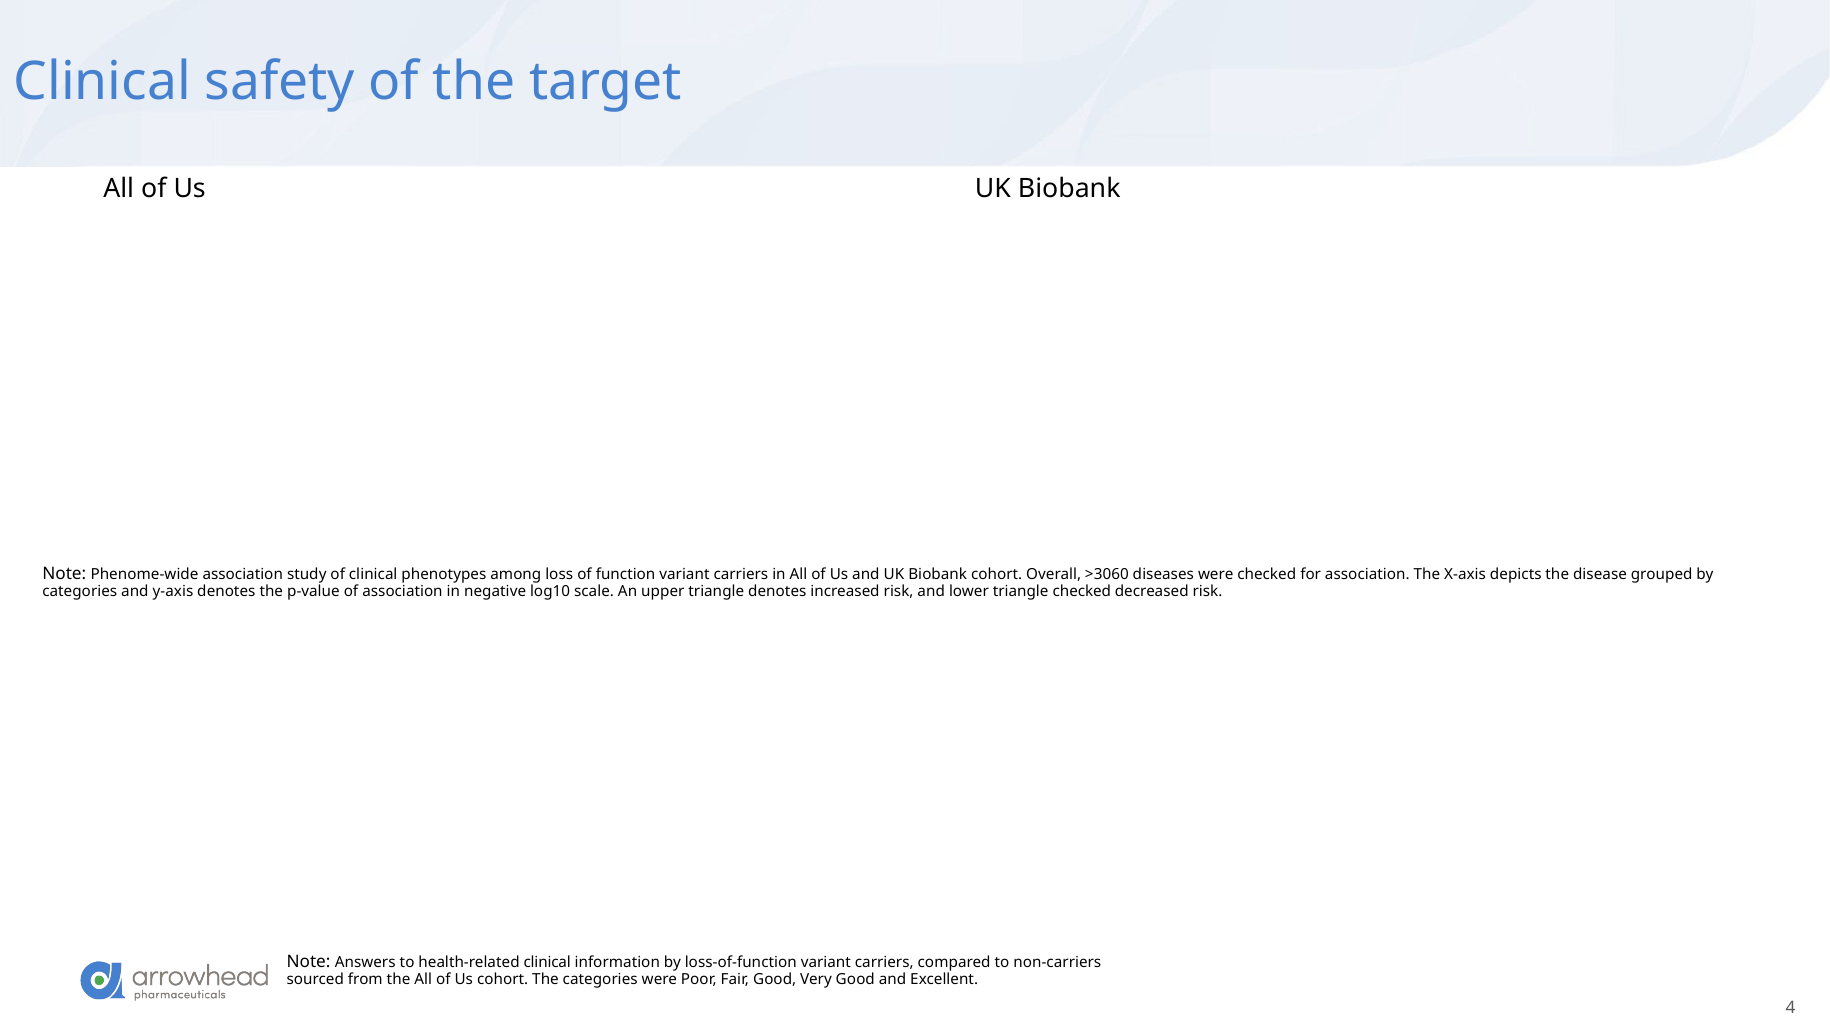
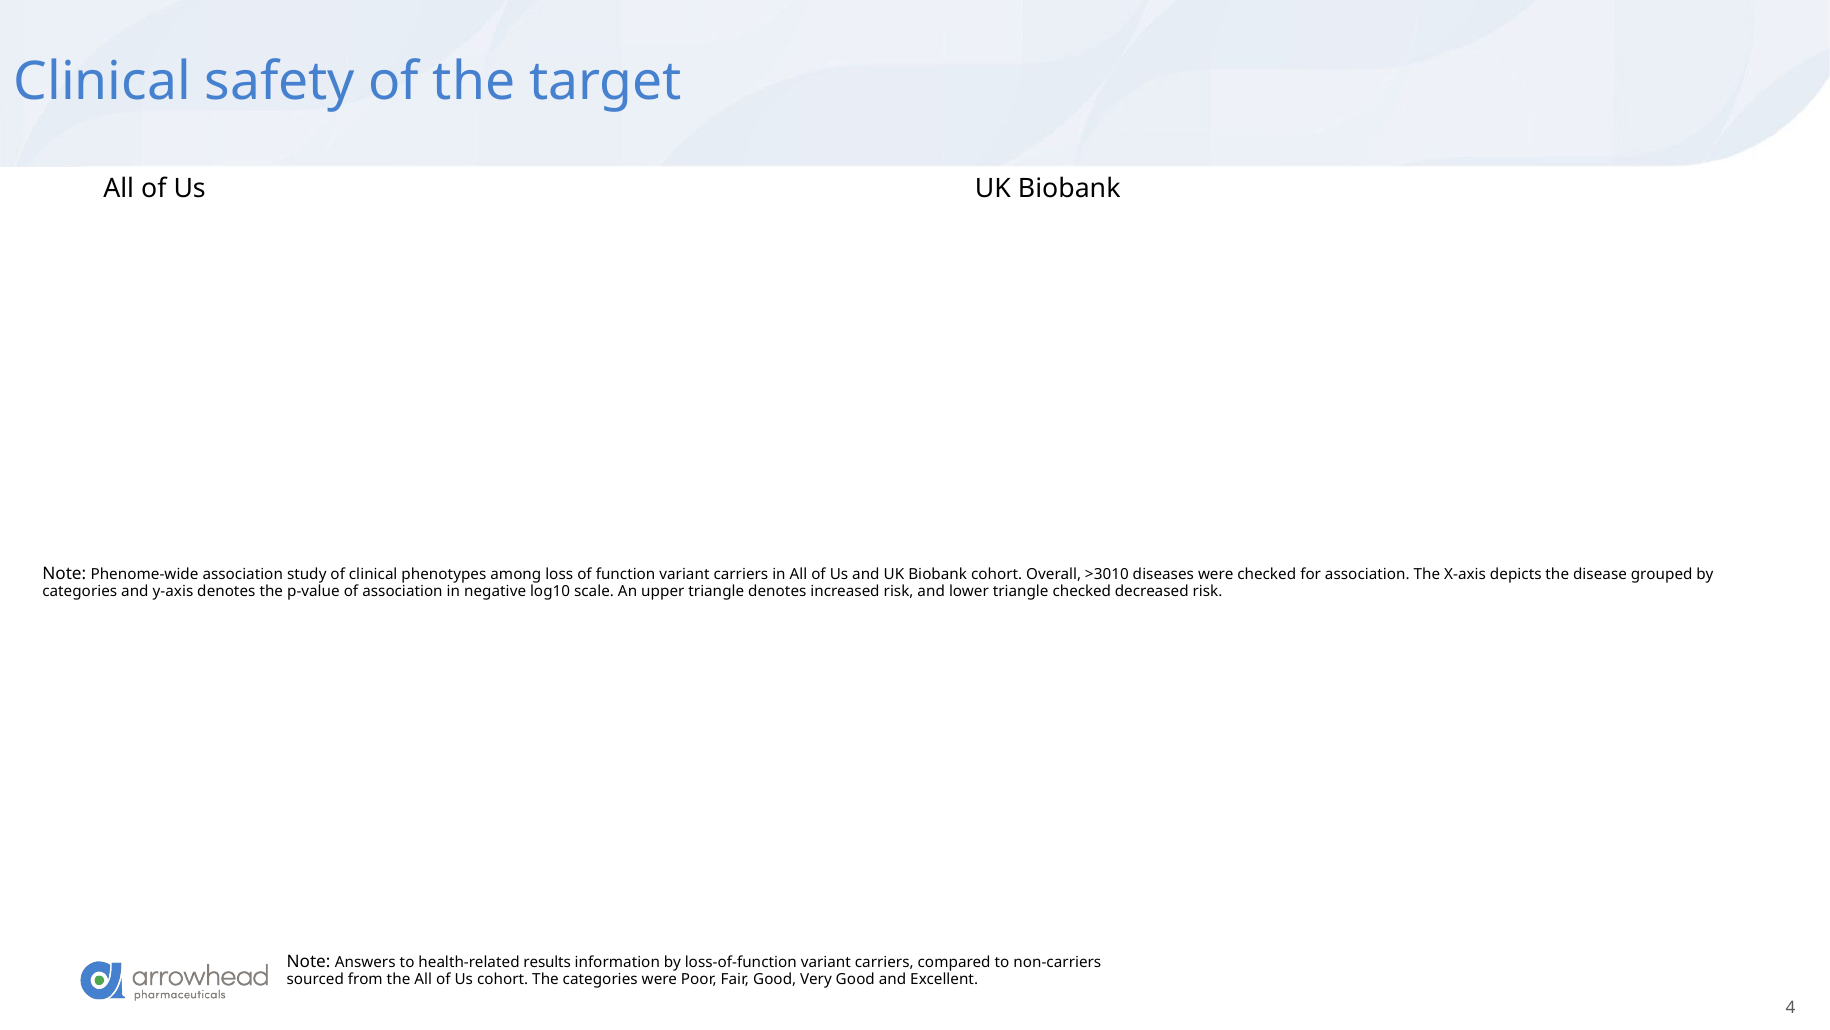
>3060: >3060 -> >3010
health-related clinical: clinical -> results
